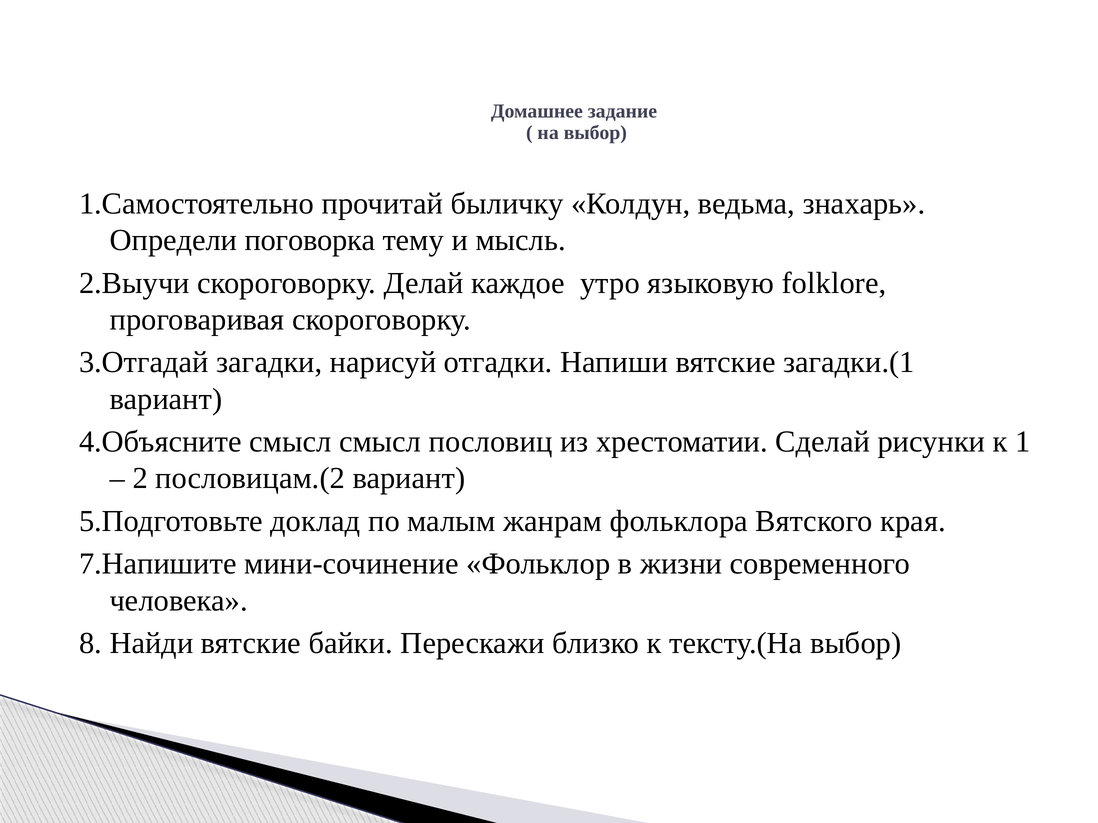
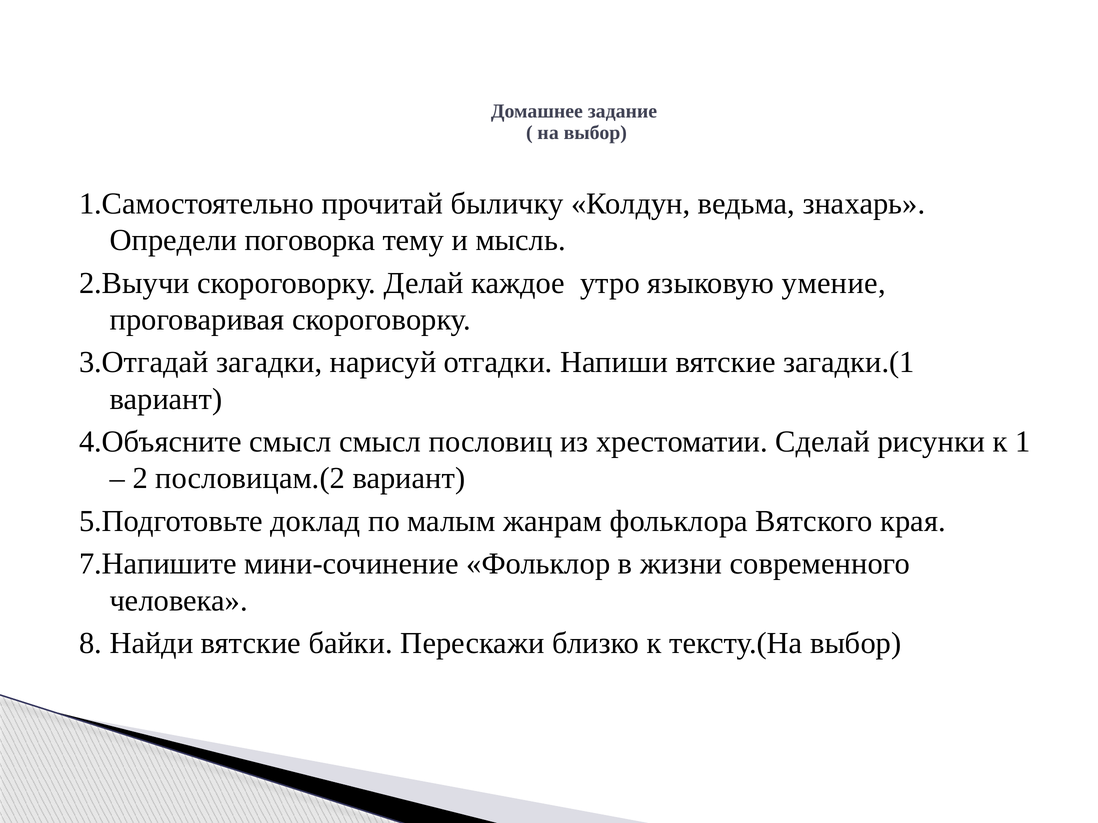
folklore: folklore -> умение
